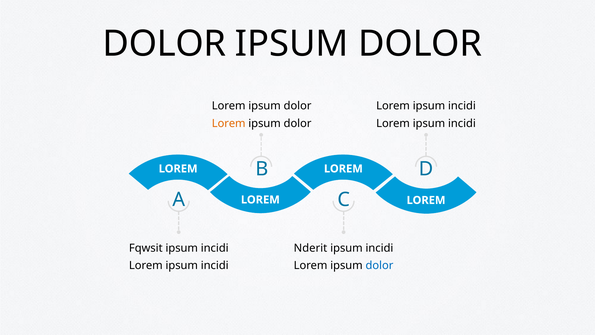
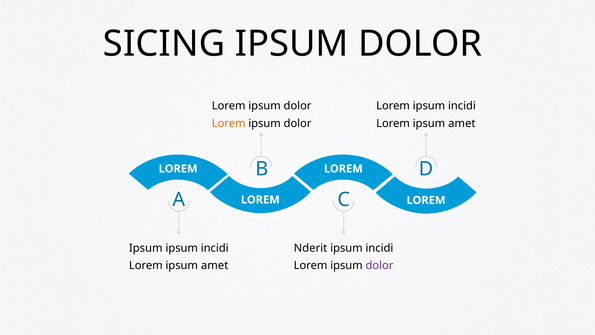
DOLOR at (164, 44): DOLOR -> SICING
incidi at (462, 123): incidi -> amet
Fqwsit at (146, 248): Fqwsit -> Ipsum
incidi at (215, 265): incidi -> amet
dolor at (379, 265) colour: blue -> purple
